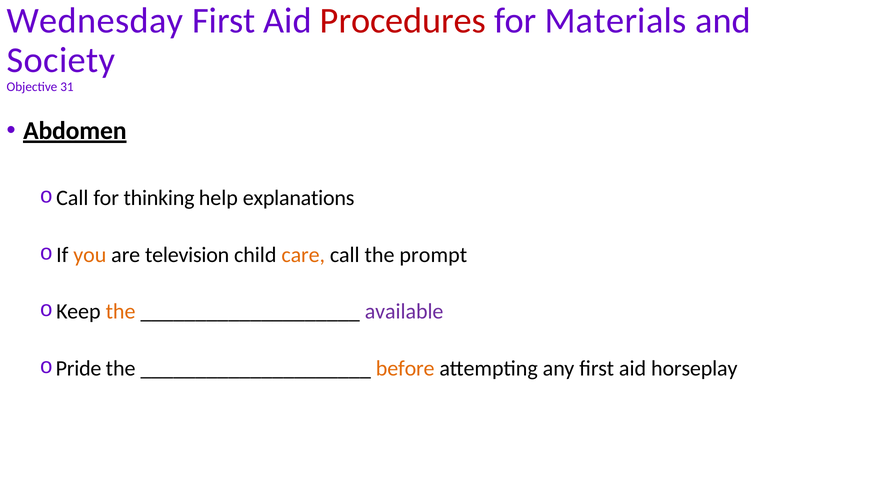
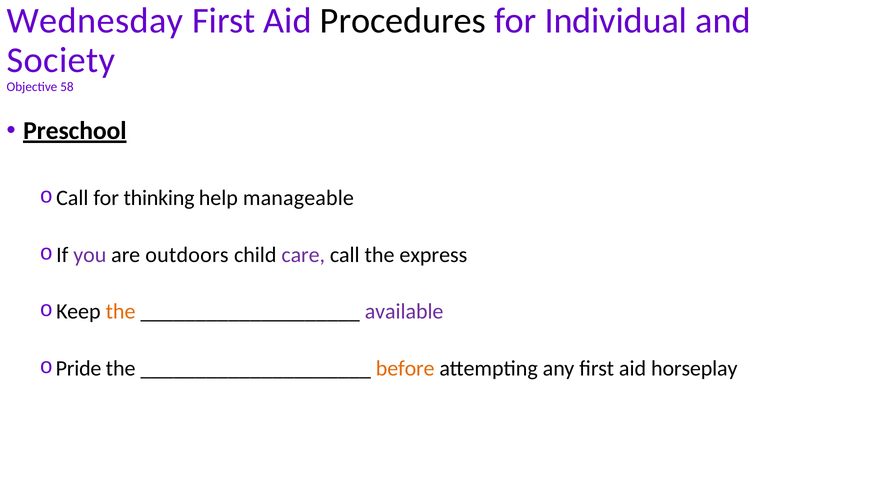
Procedures colour: red -> black
Materials: Materials -> Individual
31: 31 -> 58
Abdomen: Abdomen -> Preschool
explanations: explanations -> manageable
you colour: orange -> purple
television: television -> outdoors
care colour: orange -> purple
prompt: prompt -> express
